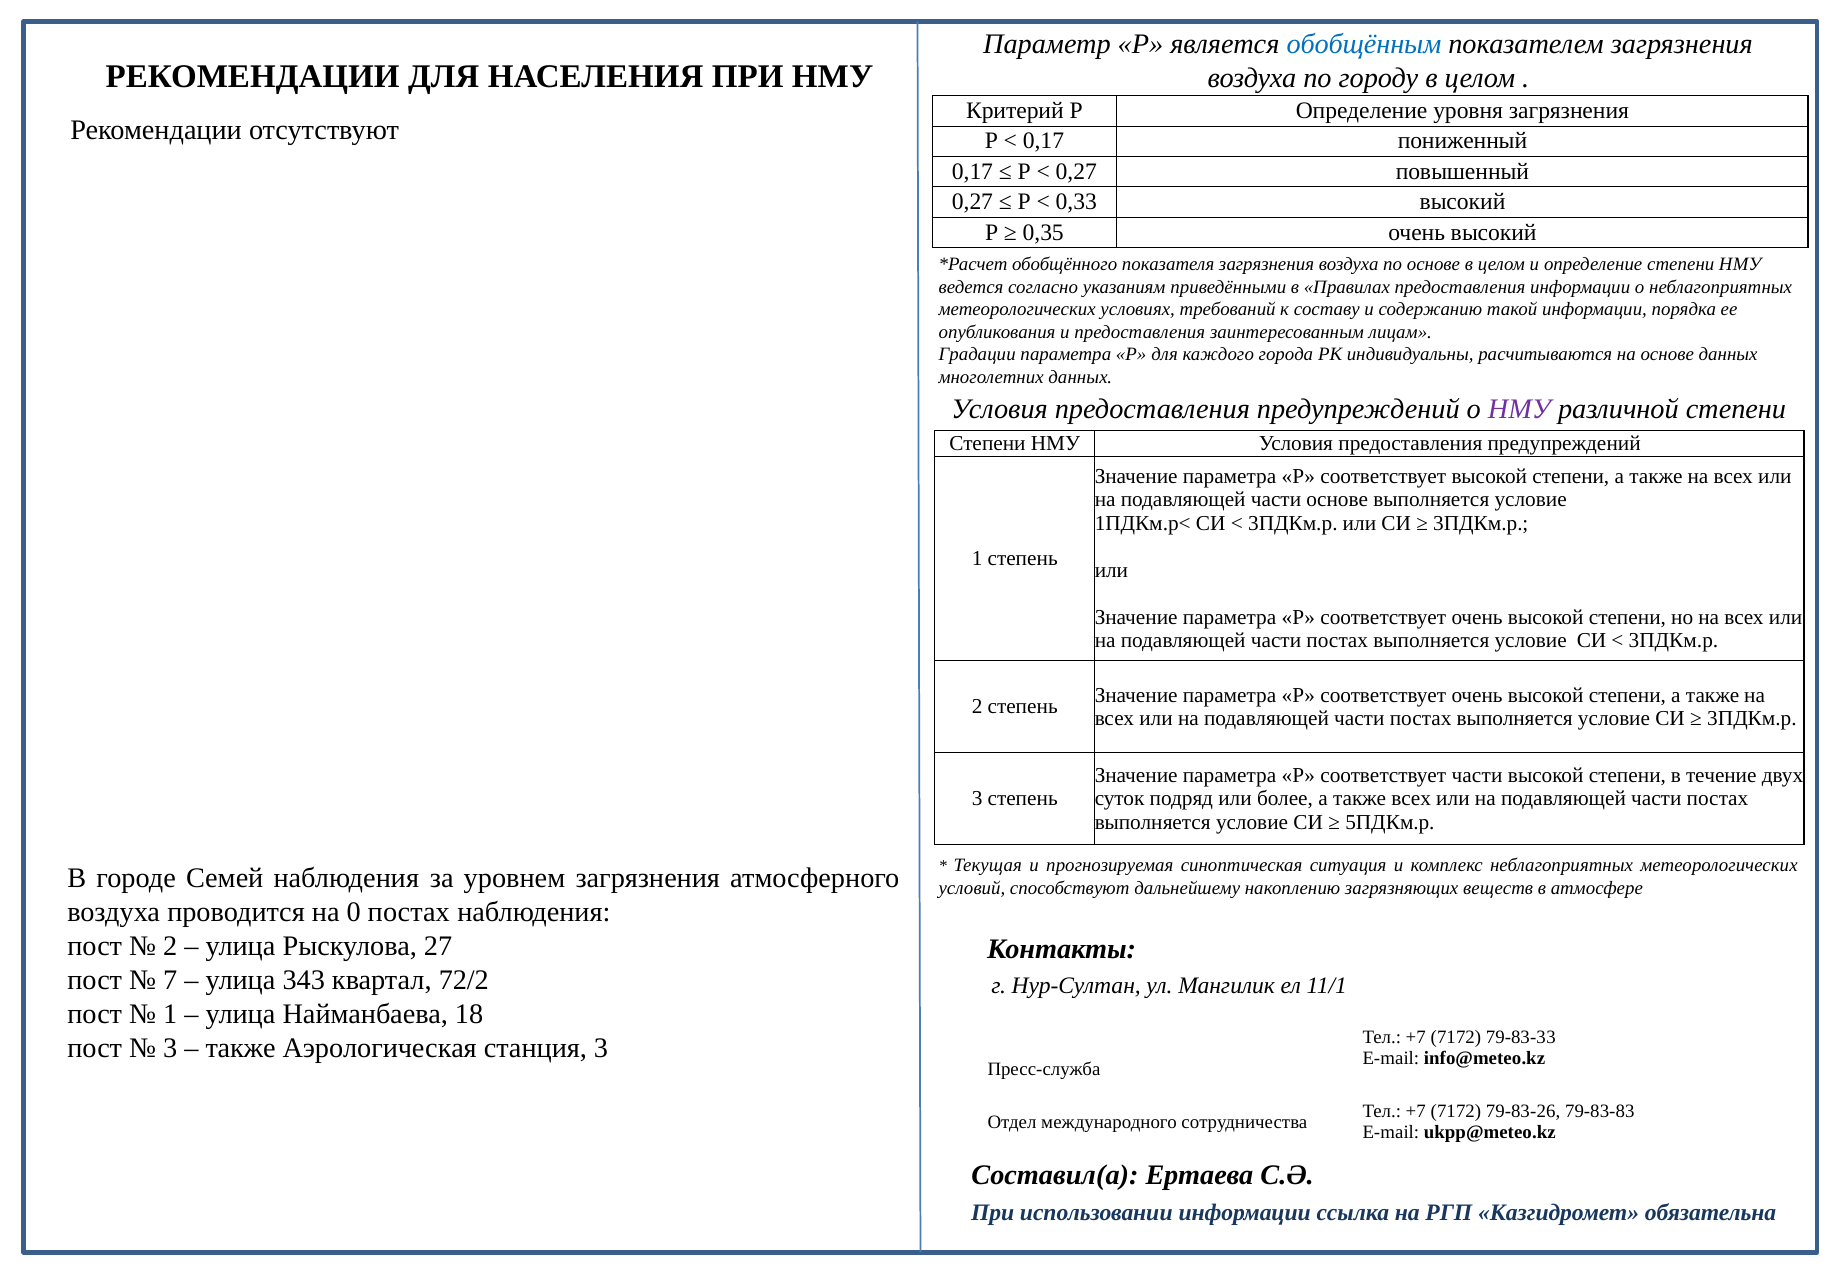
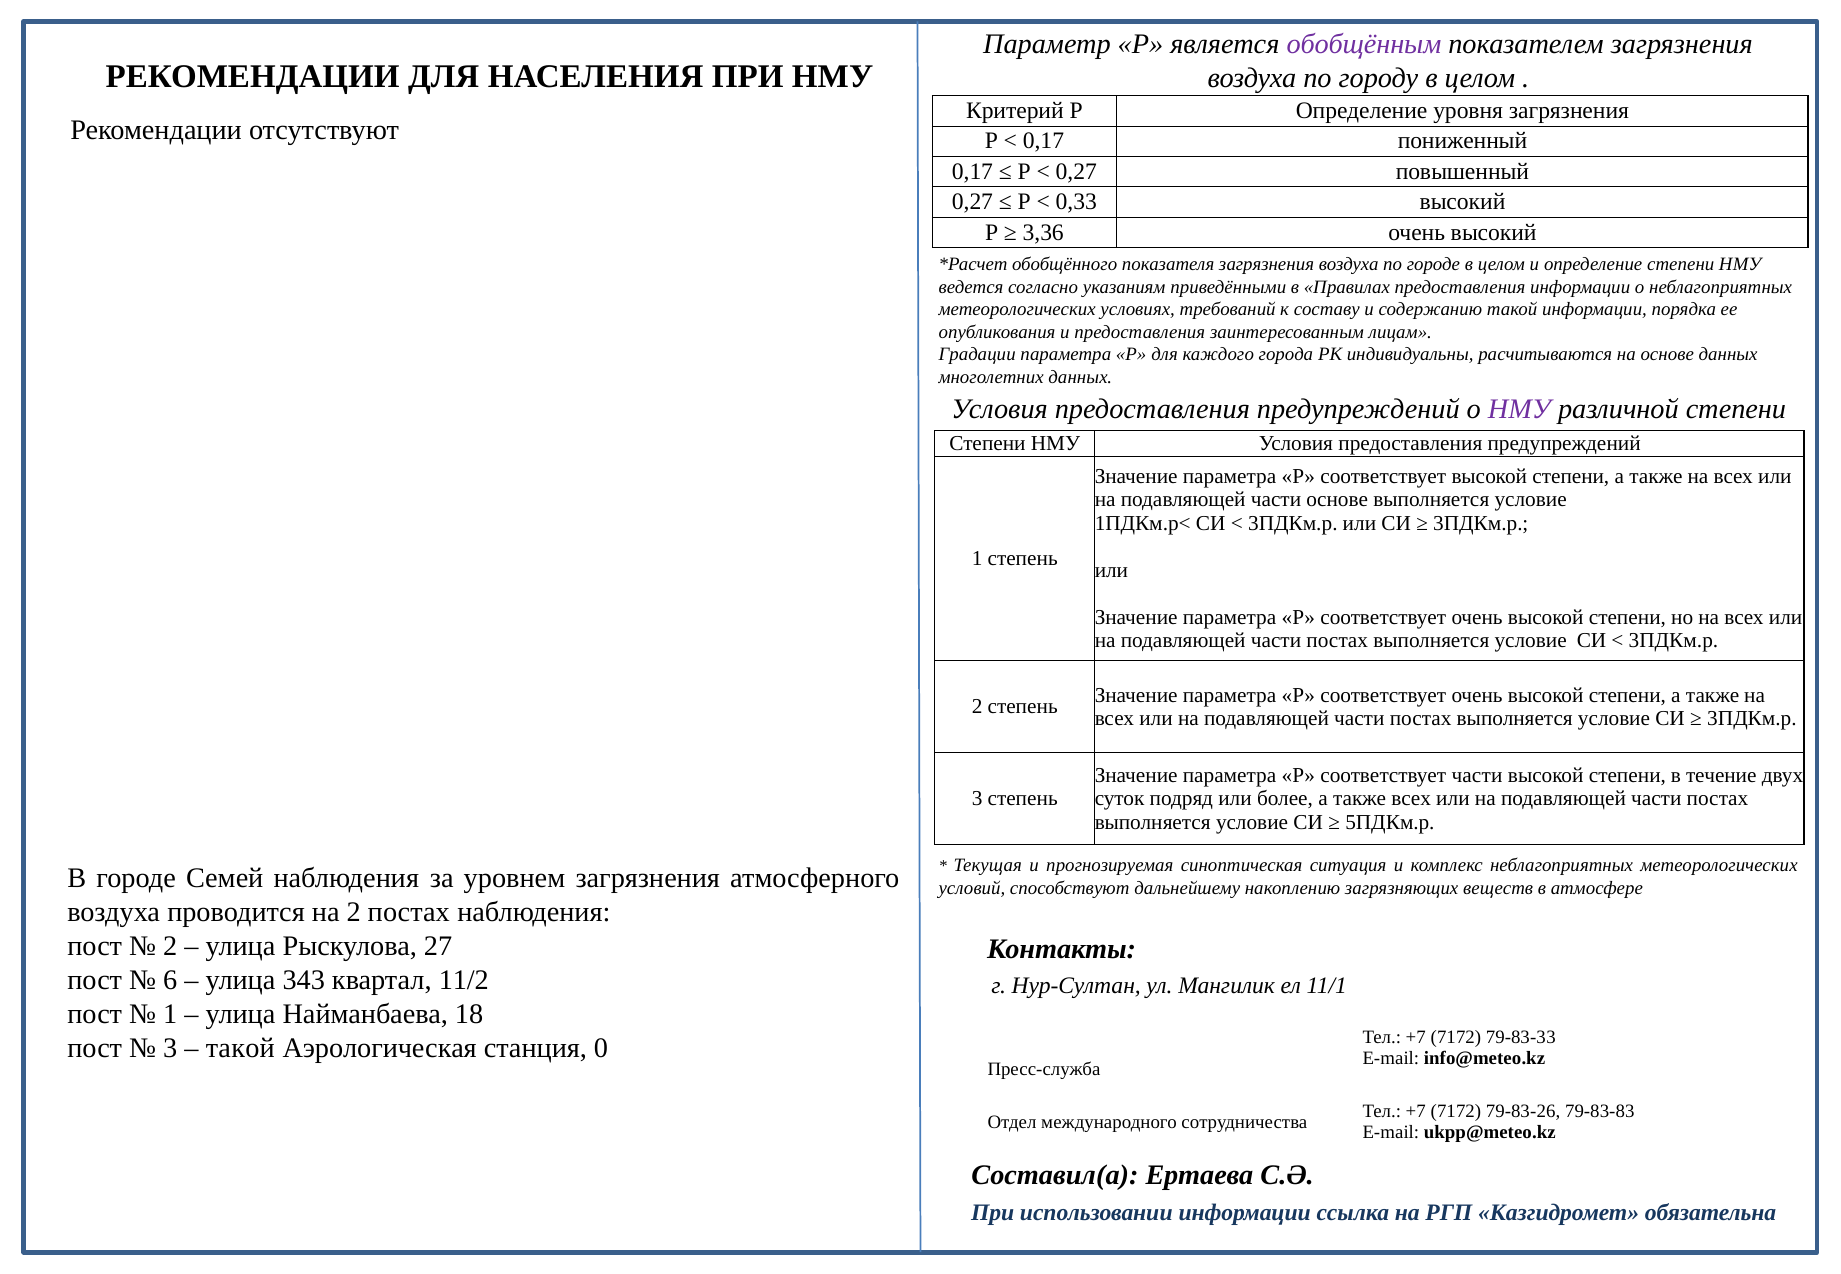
обобщённым colour: blue -> purple
0,35: 0,35 -> 3,36
по основе: основе -> городе
на 0: 0 -> 2
7: 7 -> 6
72/2: 72/2 -> 11/2
также at (241, 1049): также -> такой
станция 3: 3 -> 0
